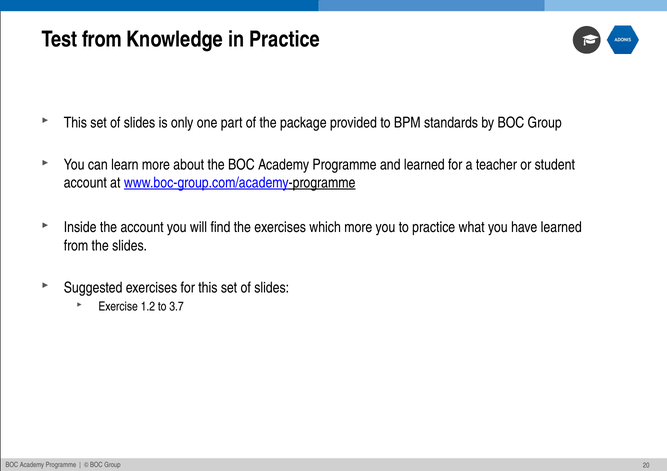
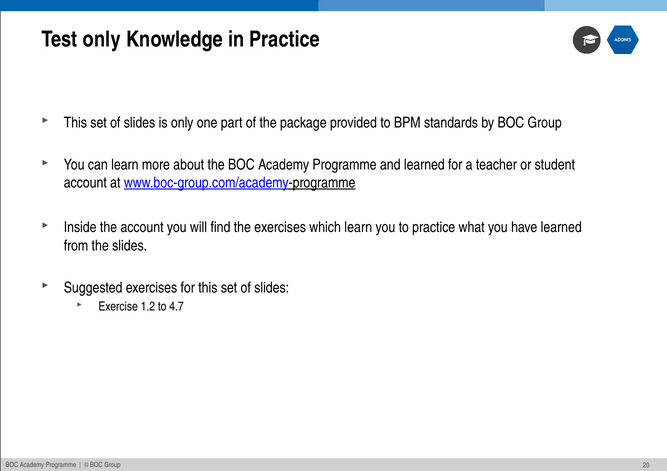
Test from: from -> only
which more: more -> learn
3.7: 3.7 -> 4.7
